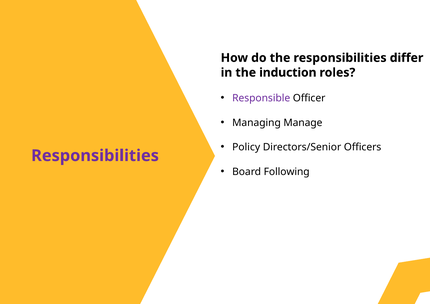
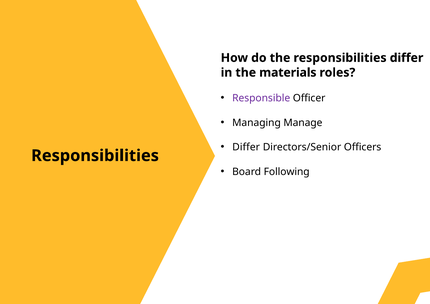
induction: induction -> materials
Policy at (246, 147): Policy -> Differ
Responsibilities at (95, 156) colour: purple -> black
